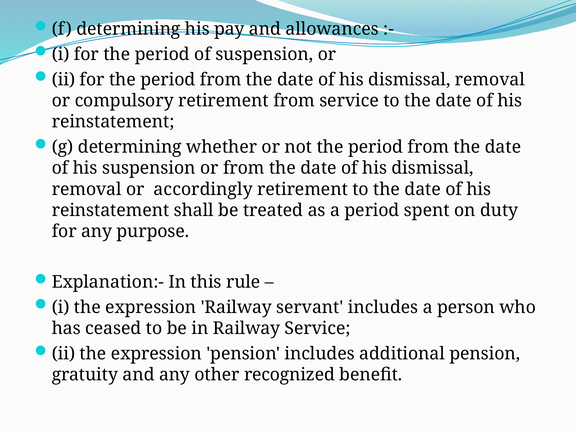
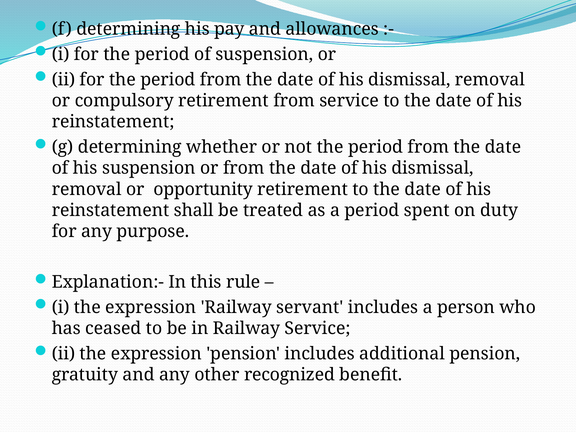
accordingly: accordingly -> opportunity
